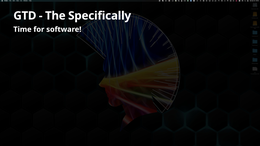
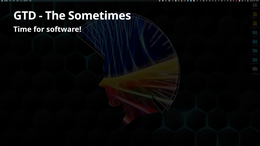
Specifically: Specifically -> Sometimes
